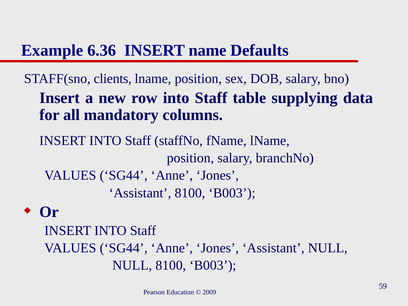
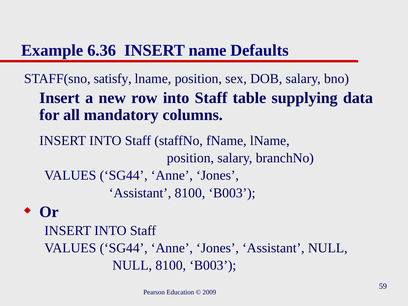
clients: clients -> satisfy
